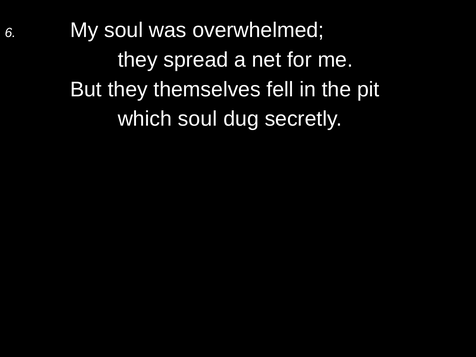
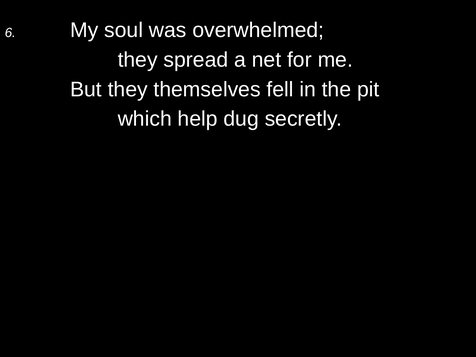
which soul: soul -> help
